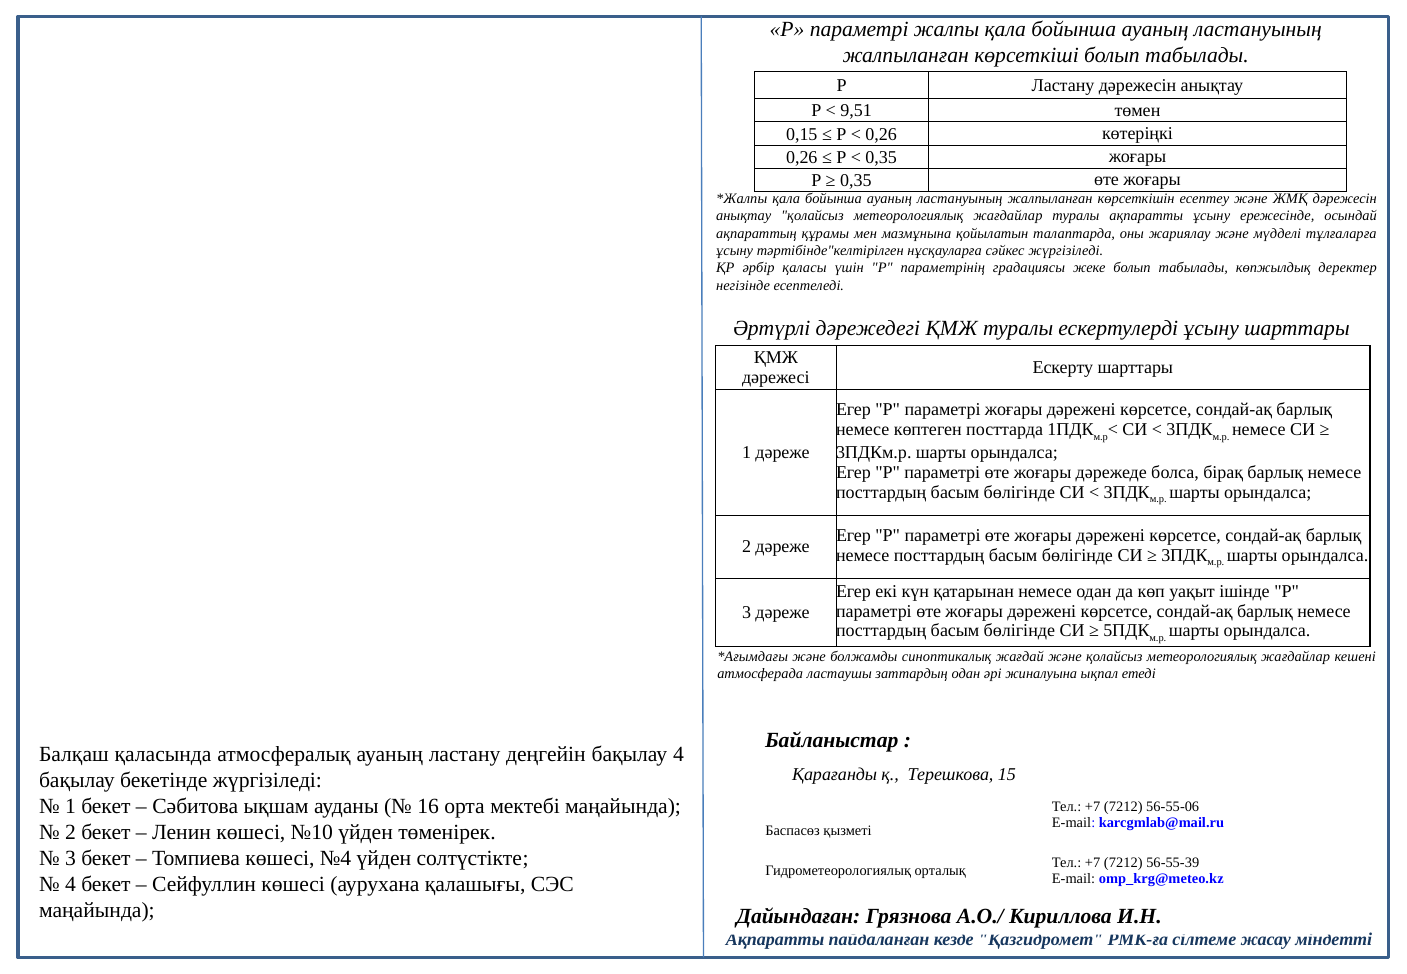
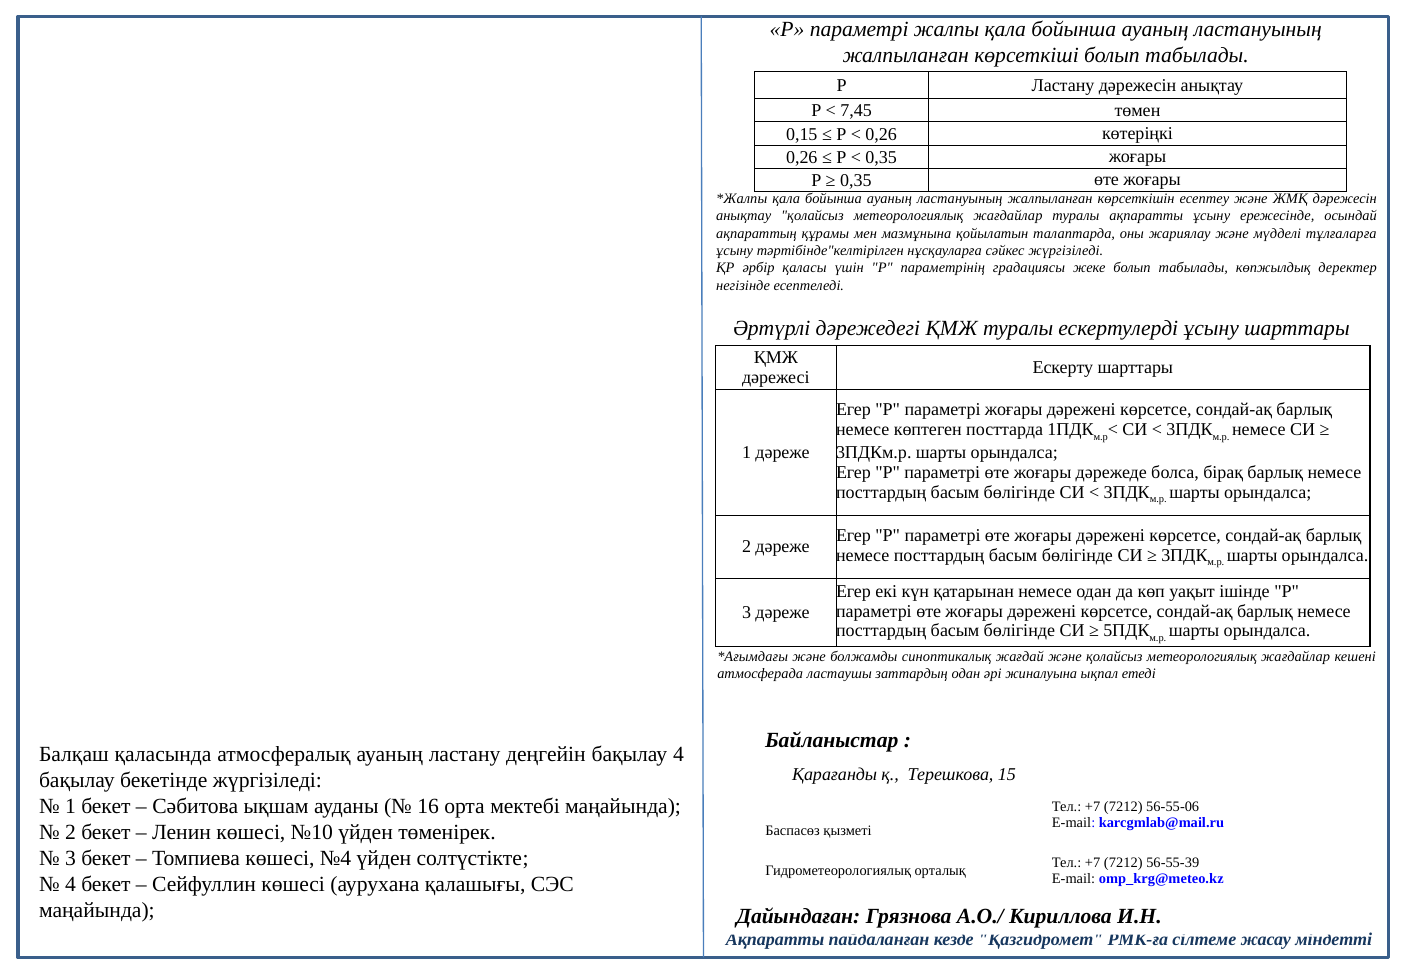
9,51: 9,51 -> 7,45
